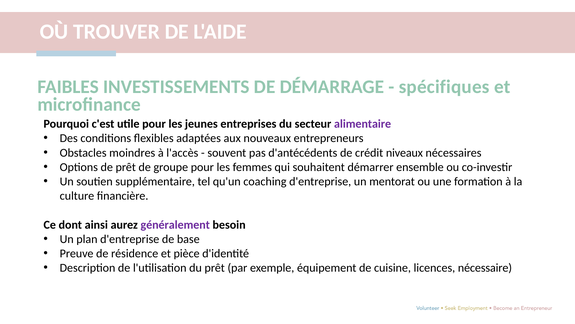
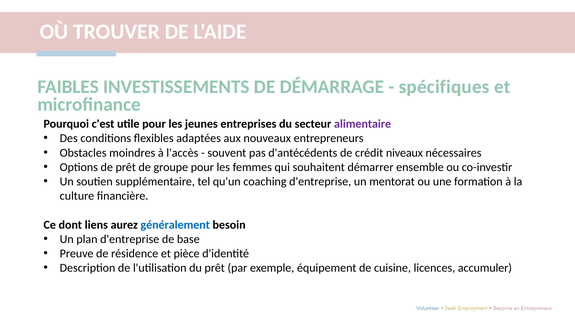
ainsi: ainsi -> liens
généralement colour: purple -> blue
nécessaire: nécessaire -> accumuler
